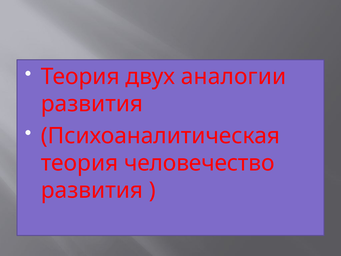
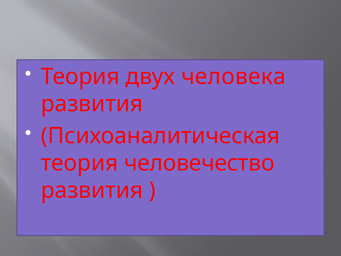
аналогии: аналогии -> человека
